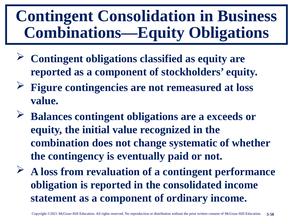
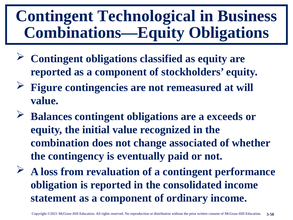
Consolidation: Consolidation -> Technological
at loss: loss -> will
systematic: systematic -> associated
